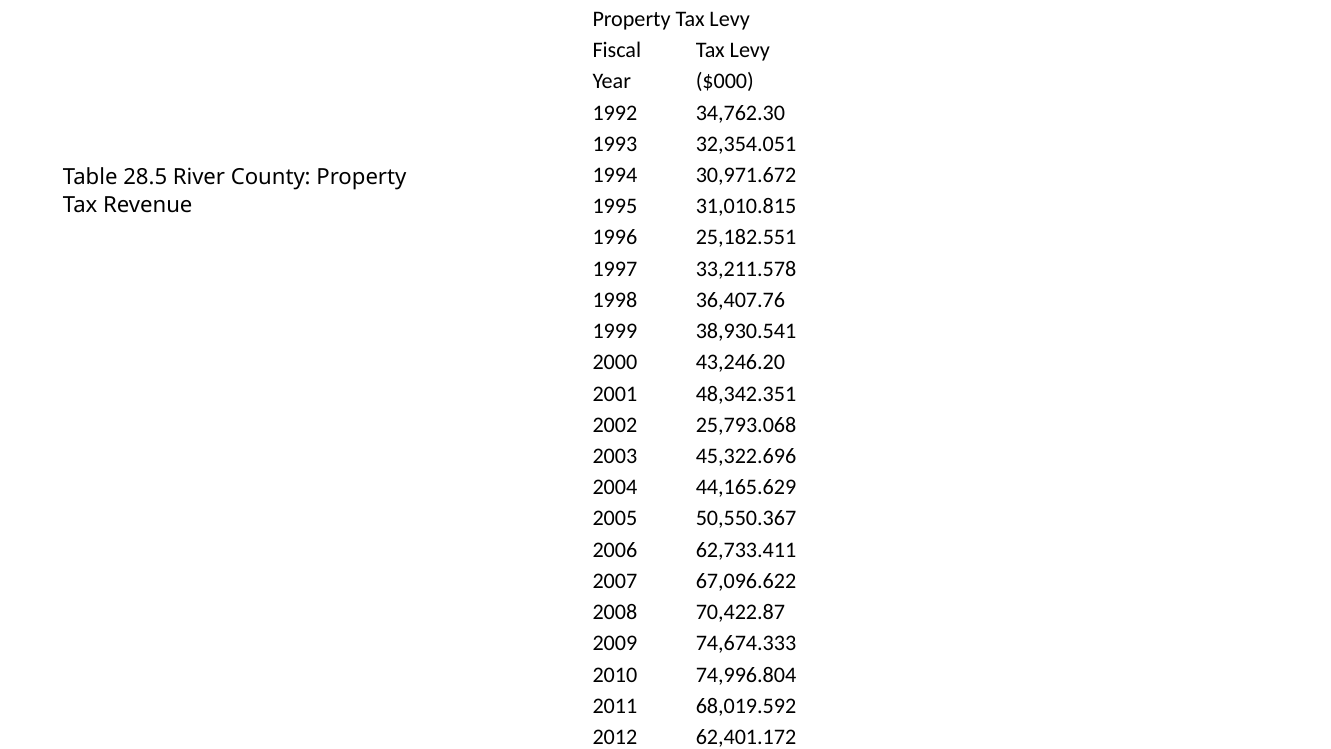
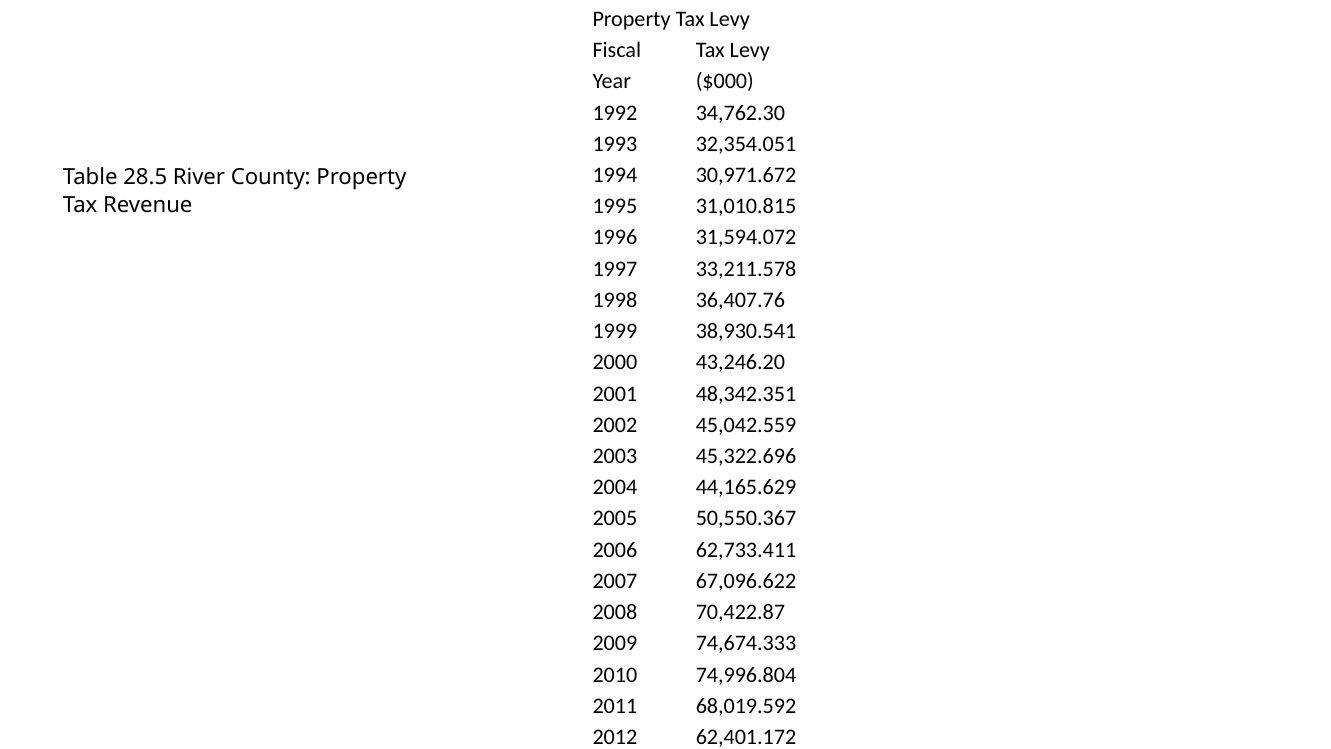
25,182.551: 25,182.551 -> 31,594.072
25,793.068: 25,793.068 -> 45,042.559
